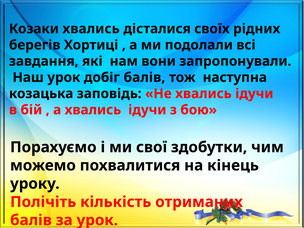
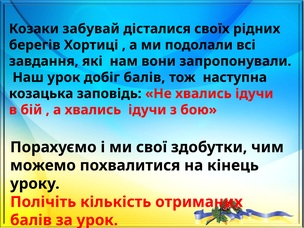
Козаки хвались: хвались -> забувай
